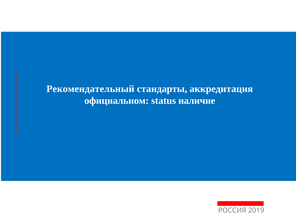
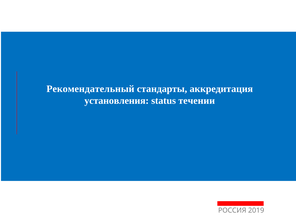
официальном: официальном -> установления
наличие: наличие -> течении
